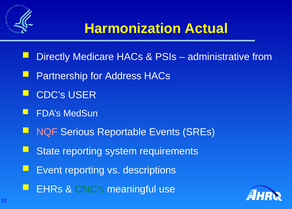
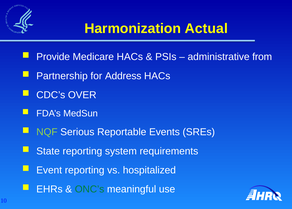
Directly: Directly -> Provide
USER: USER -> OVER
NQF colour: pink -> light green
descriptions: descriptions -> hospitalized
